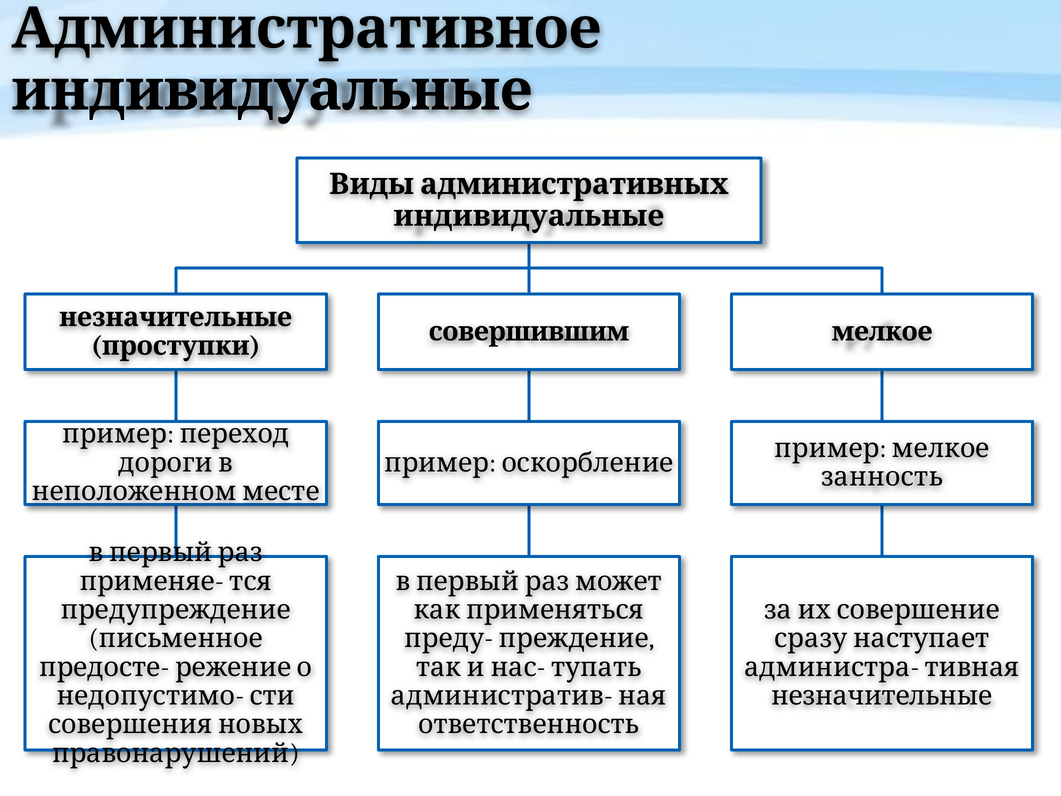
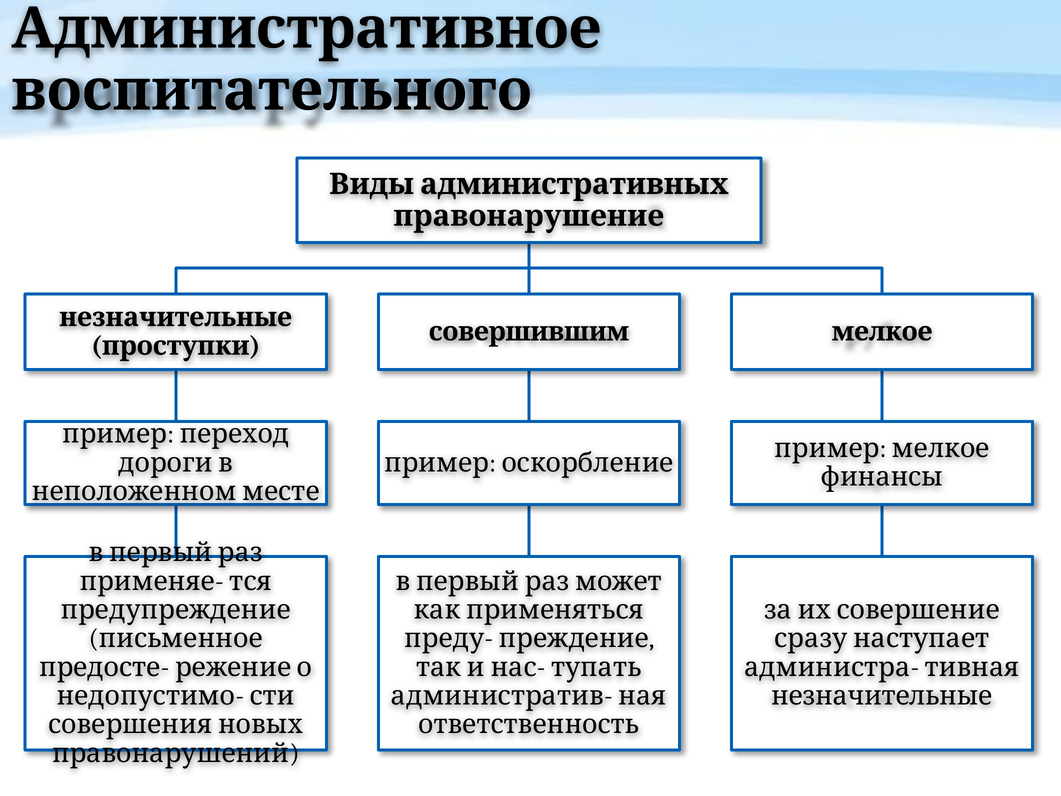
индивидуальные at (272, 91): индивидуальные -> воспитательного
индивидуальные at (529, 216): индивидуальные -> правонарушение
занность: занность -> финансы
